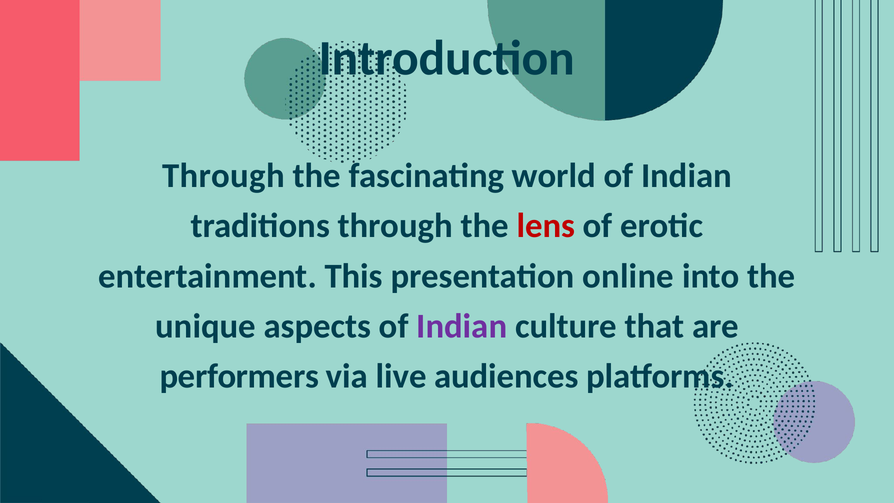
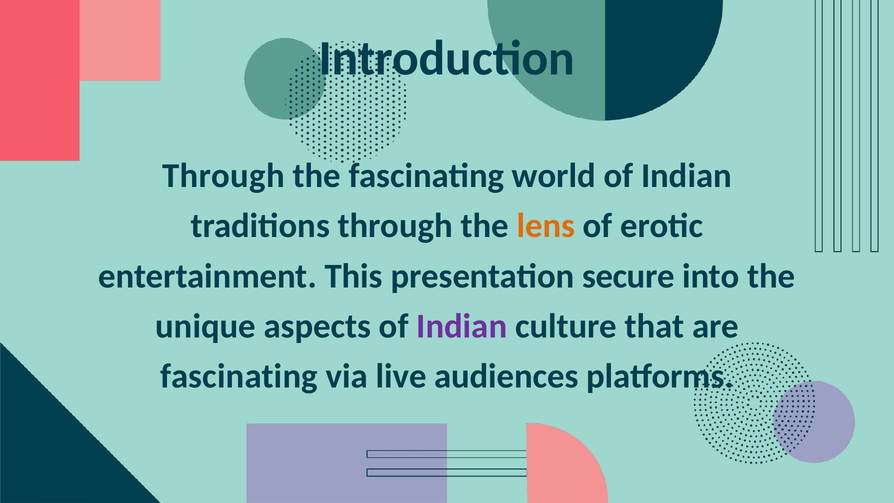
lens colour: red -> orange
online: online -> secure
performers at (239, 376): performers -> fascinating
